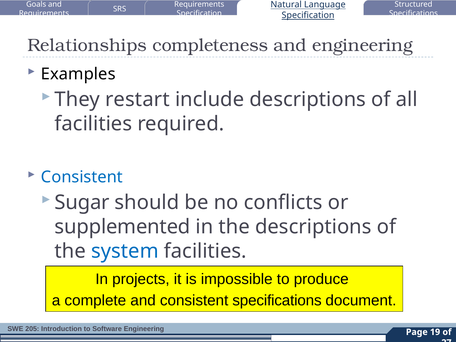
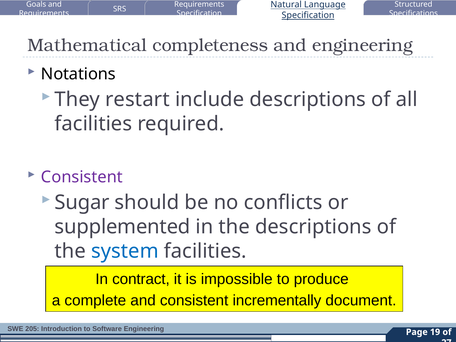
Relationships: Relationships -> Mathematical
Examples: Examples -> Notations
Consistent at (82, 177) colour: blue -> purple
projects: projects -> contract
consistent specifications: specifications -> incrementally
